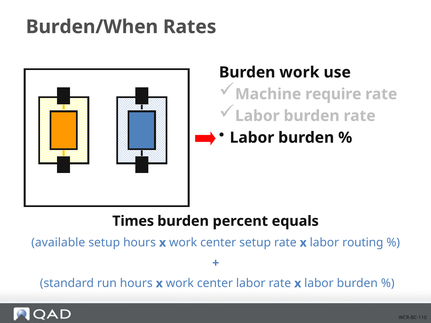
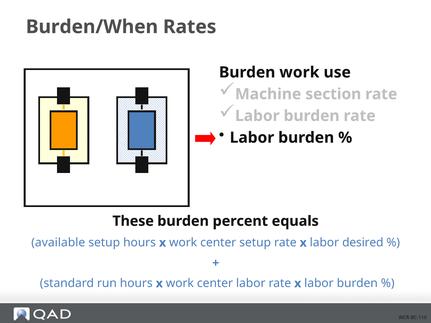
require: require -> section
Times: Times -> These
routing: routing -> desired
